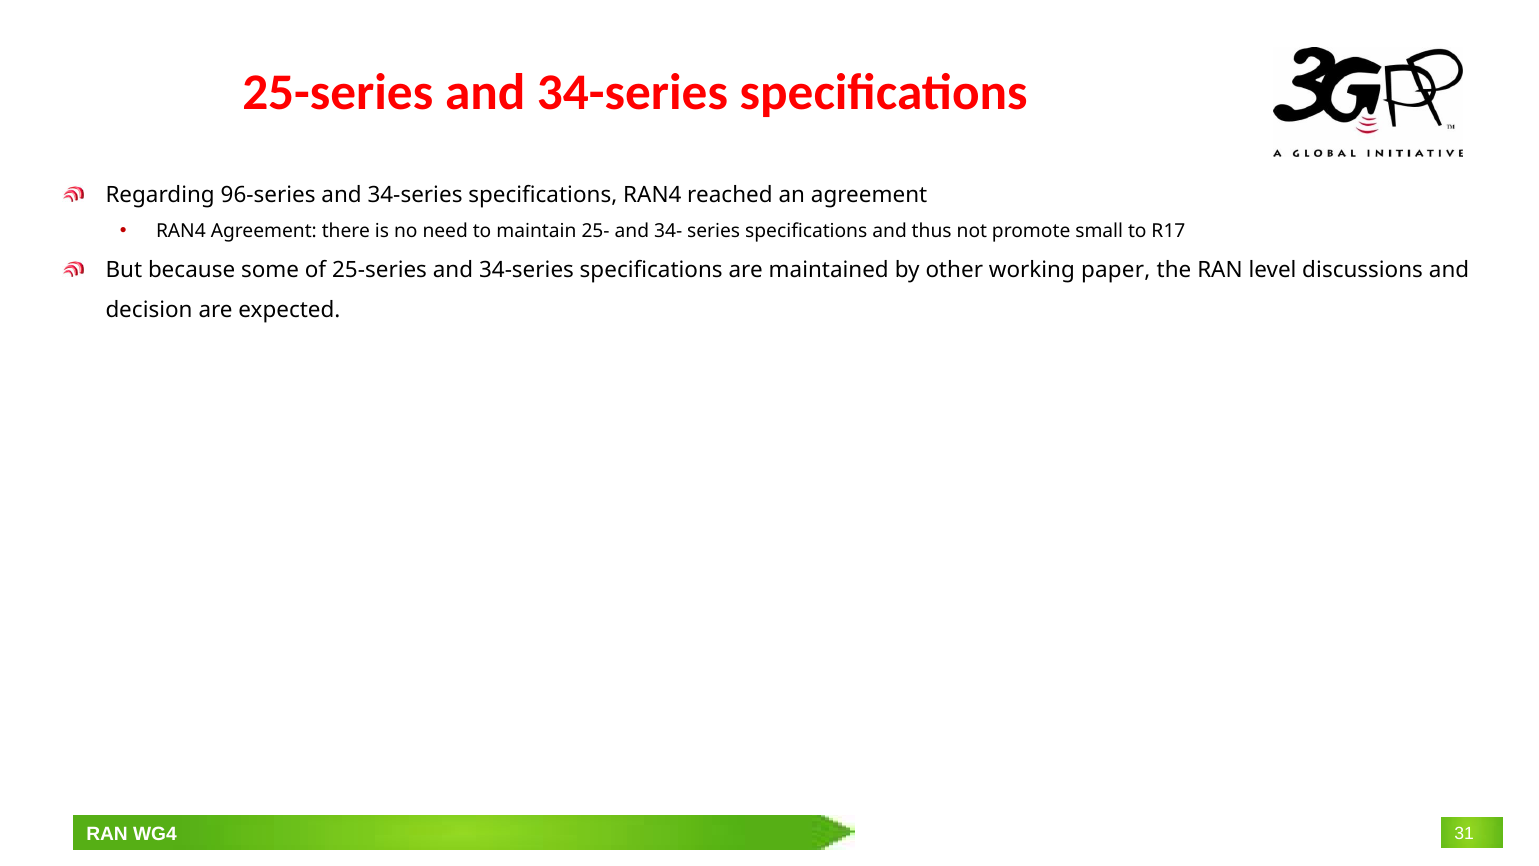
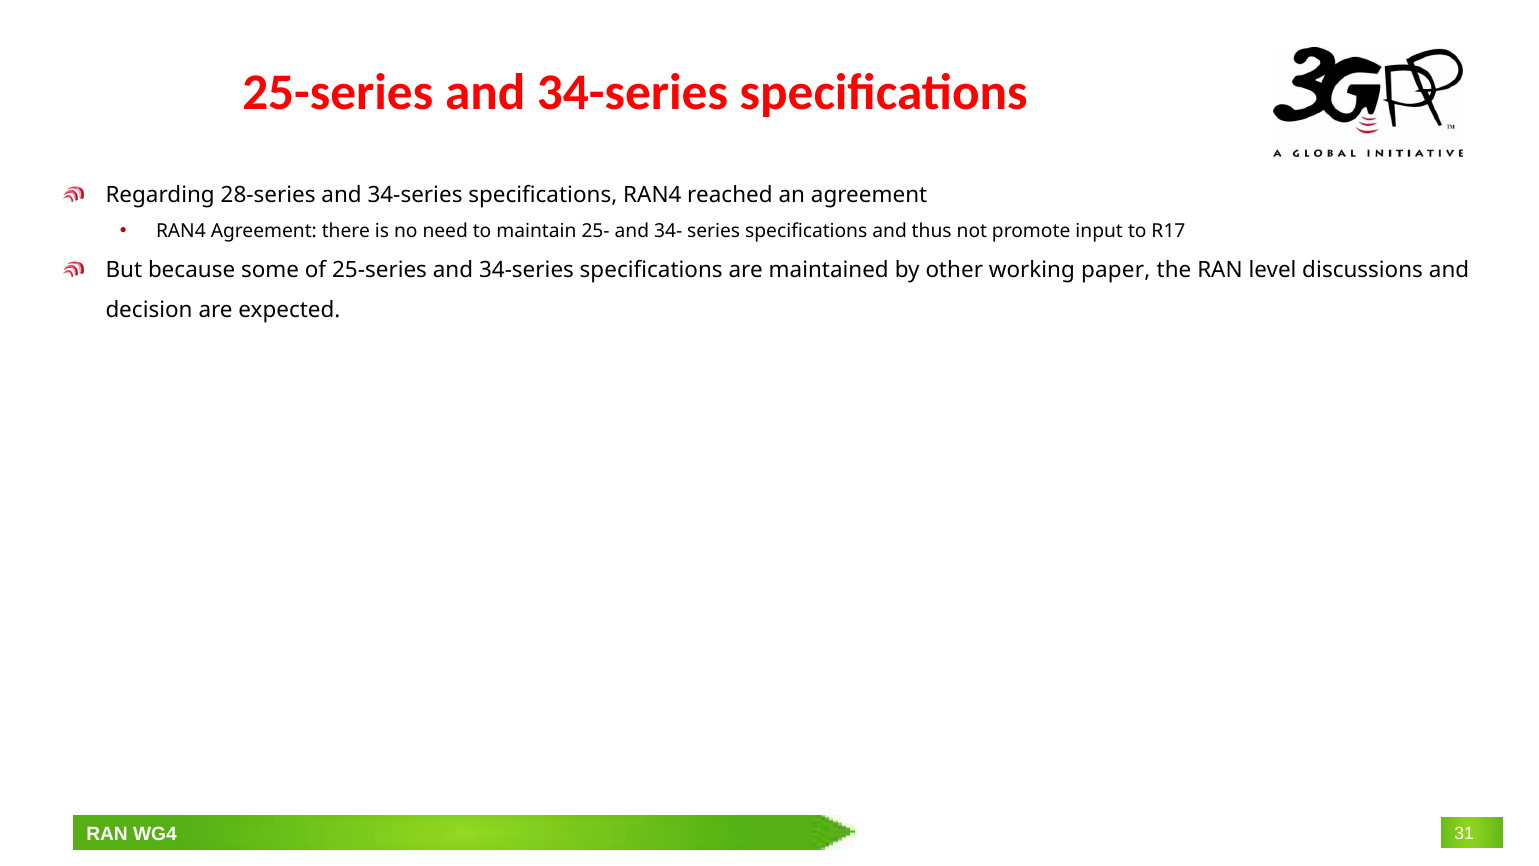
96-series: 96-series -> 28-series
small: small -> input
